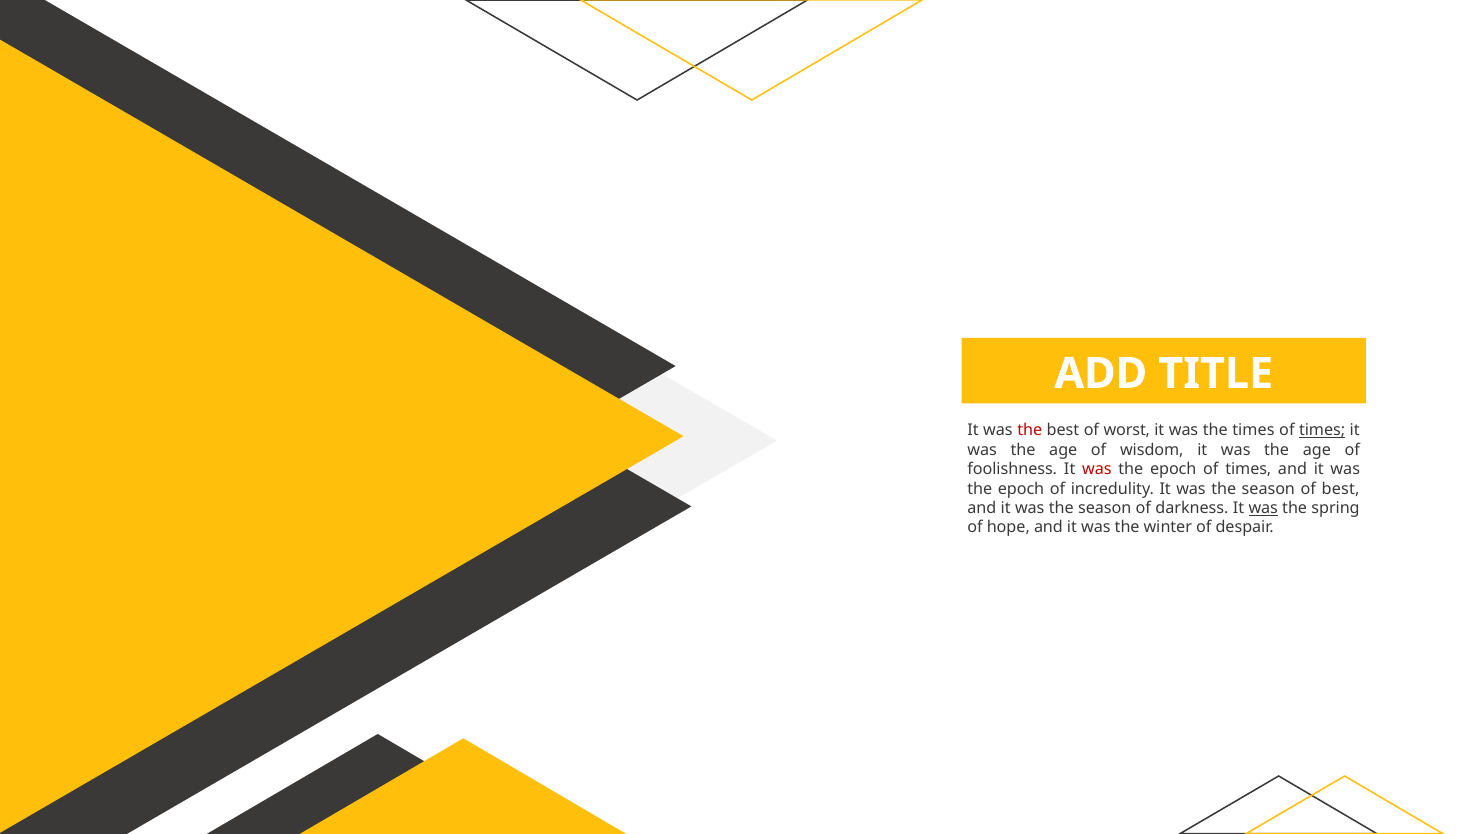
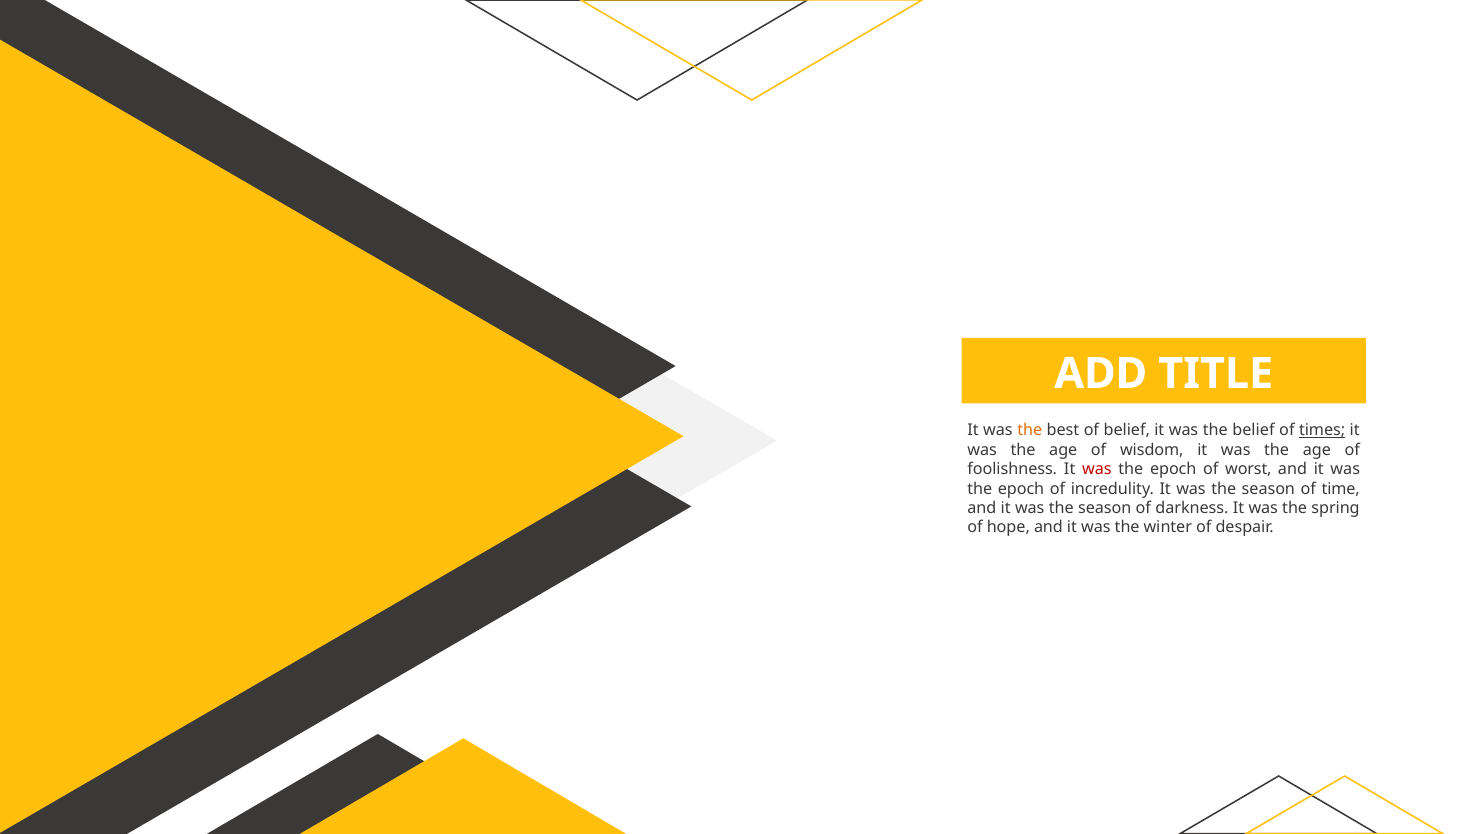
the at (1030, 430) colour: red -> orange
of worst: worst -> belief
the times: times -> belief
epoch of times: times -> worst
of best: best -> time
was at (1263, 508) underline: present -> none
